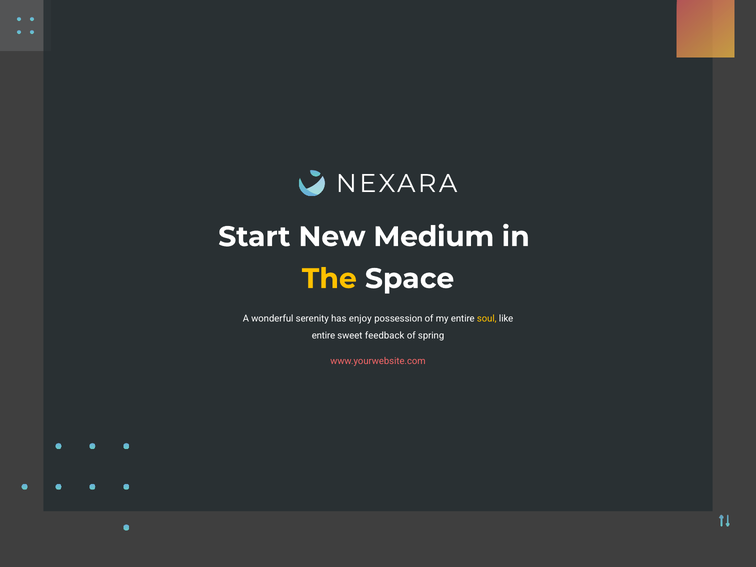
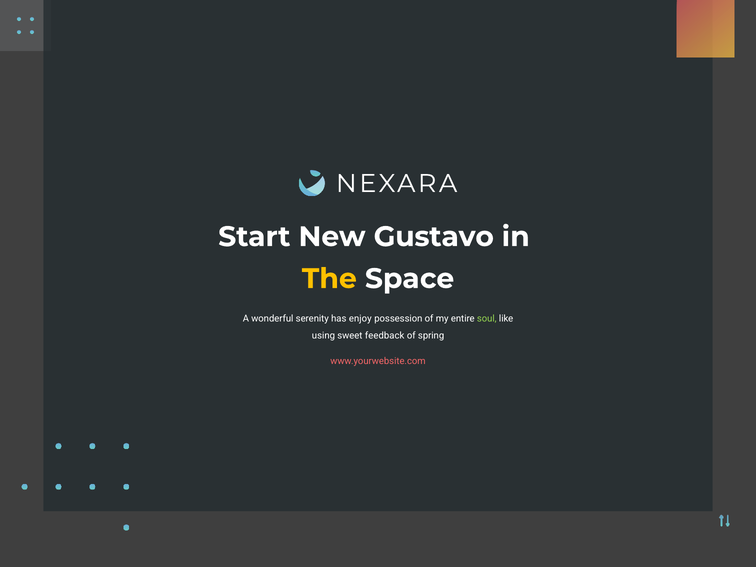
Medium: Medium -> Gustavo
soul colour: yellow -> light green
entire at (324, 335): entire -> using
